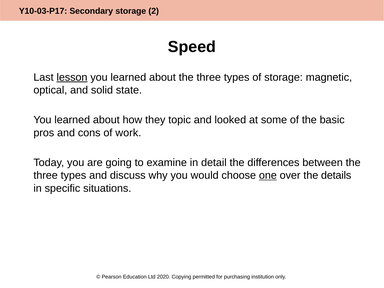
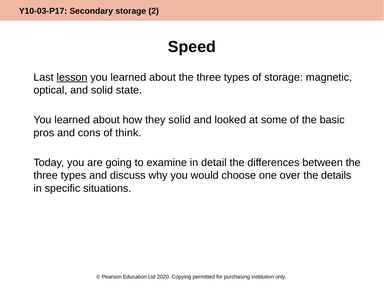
they topic: topic -> solid
work: work -> think
one underline: present -> none
